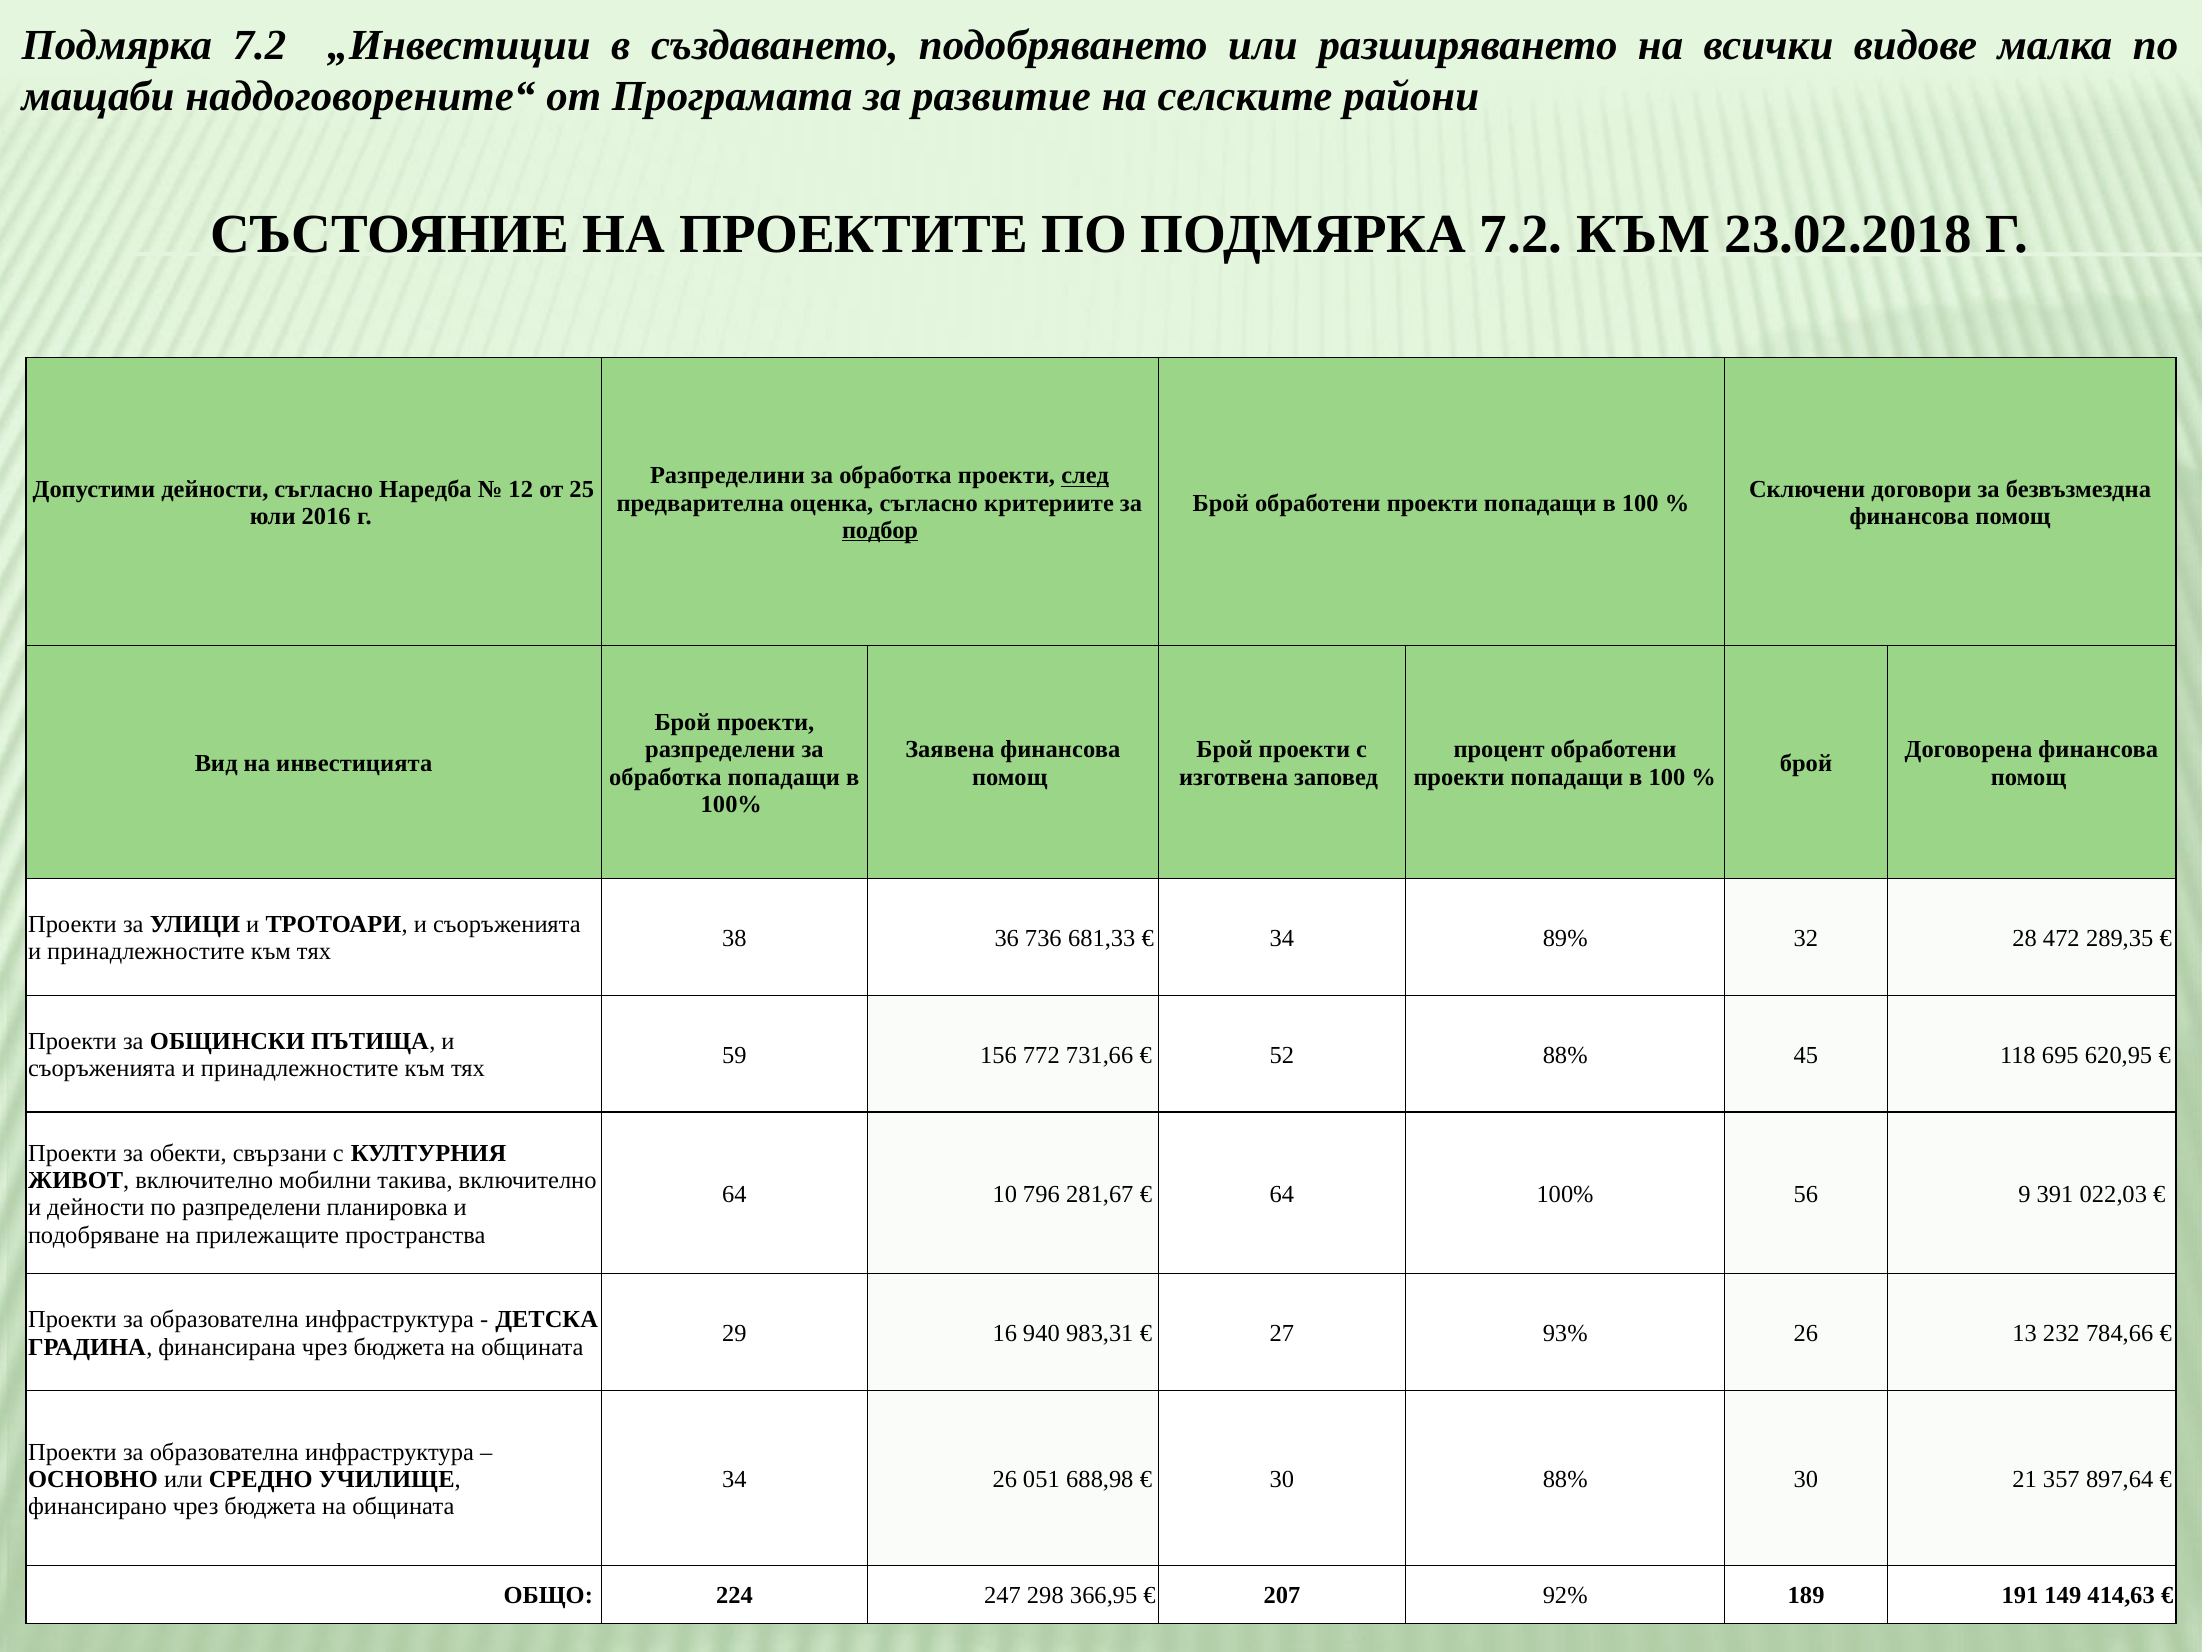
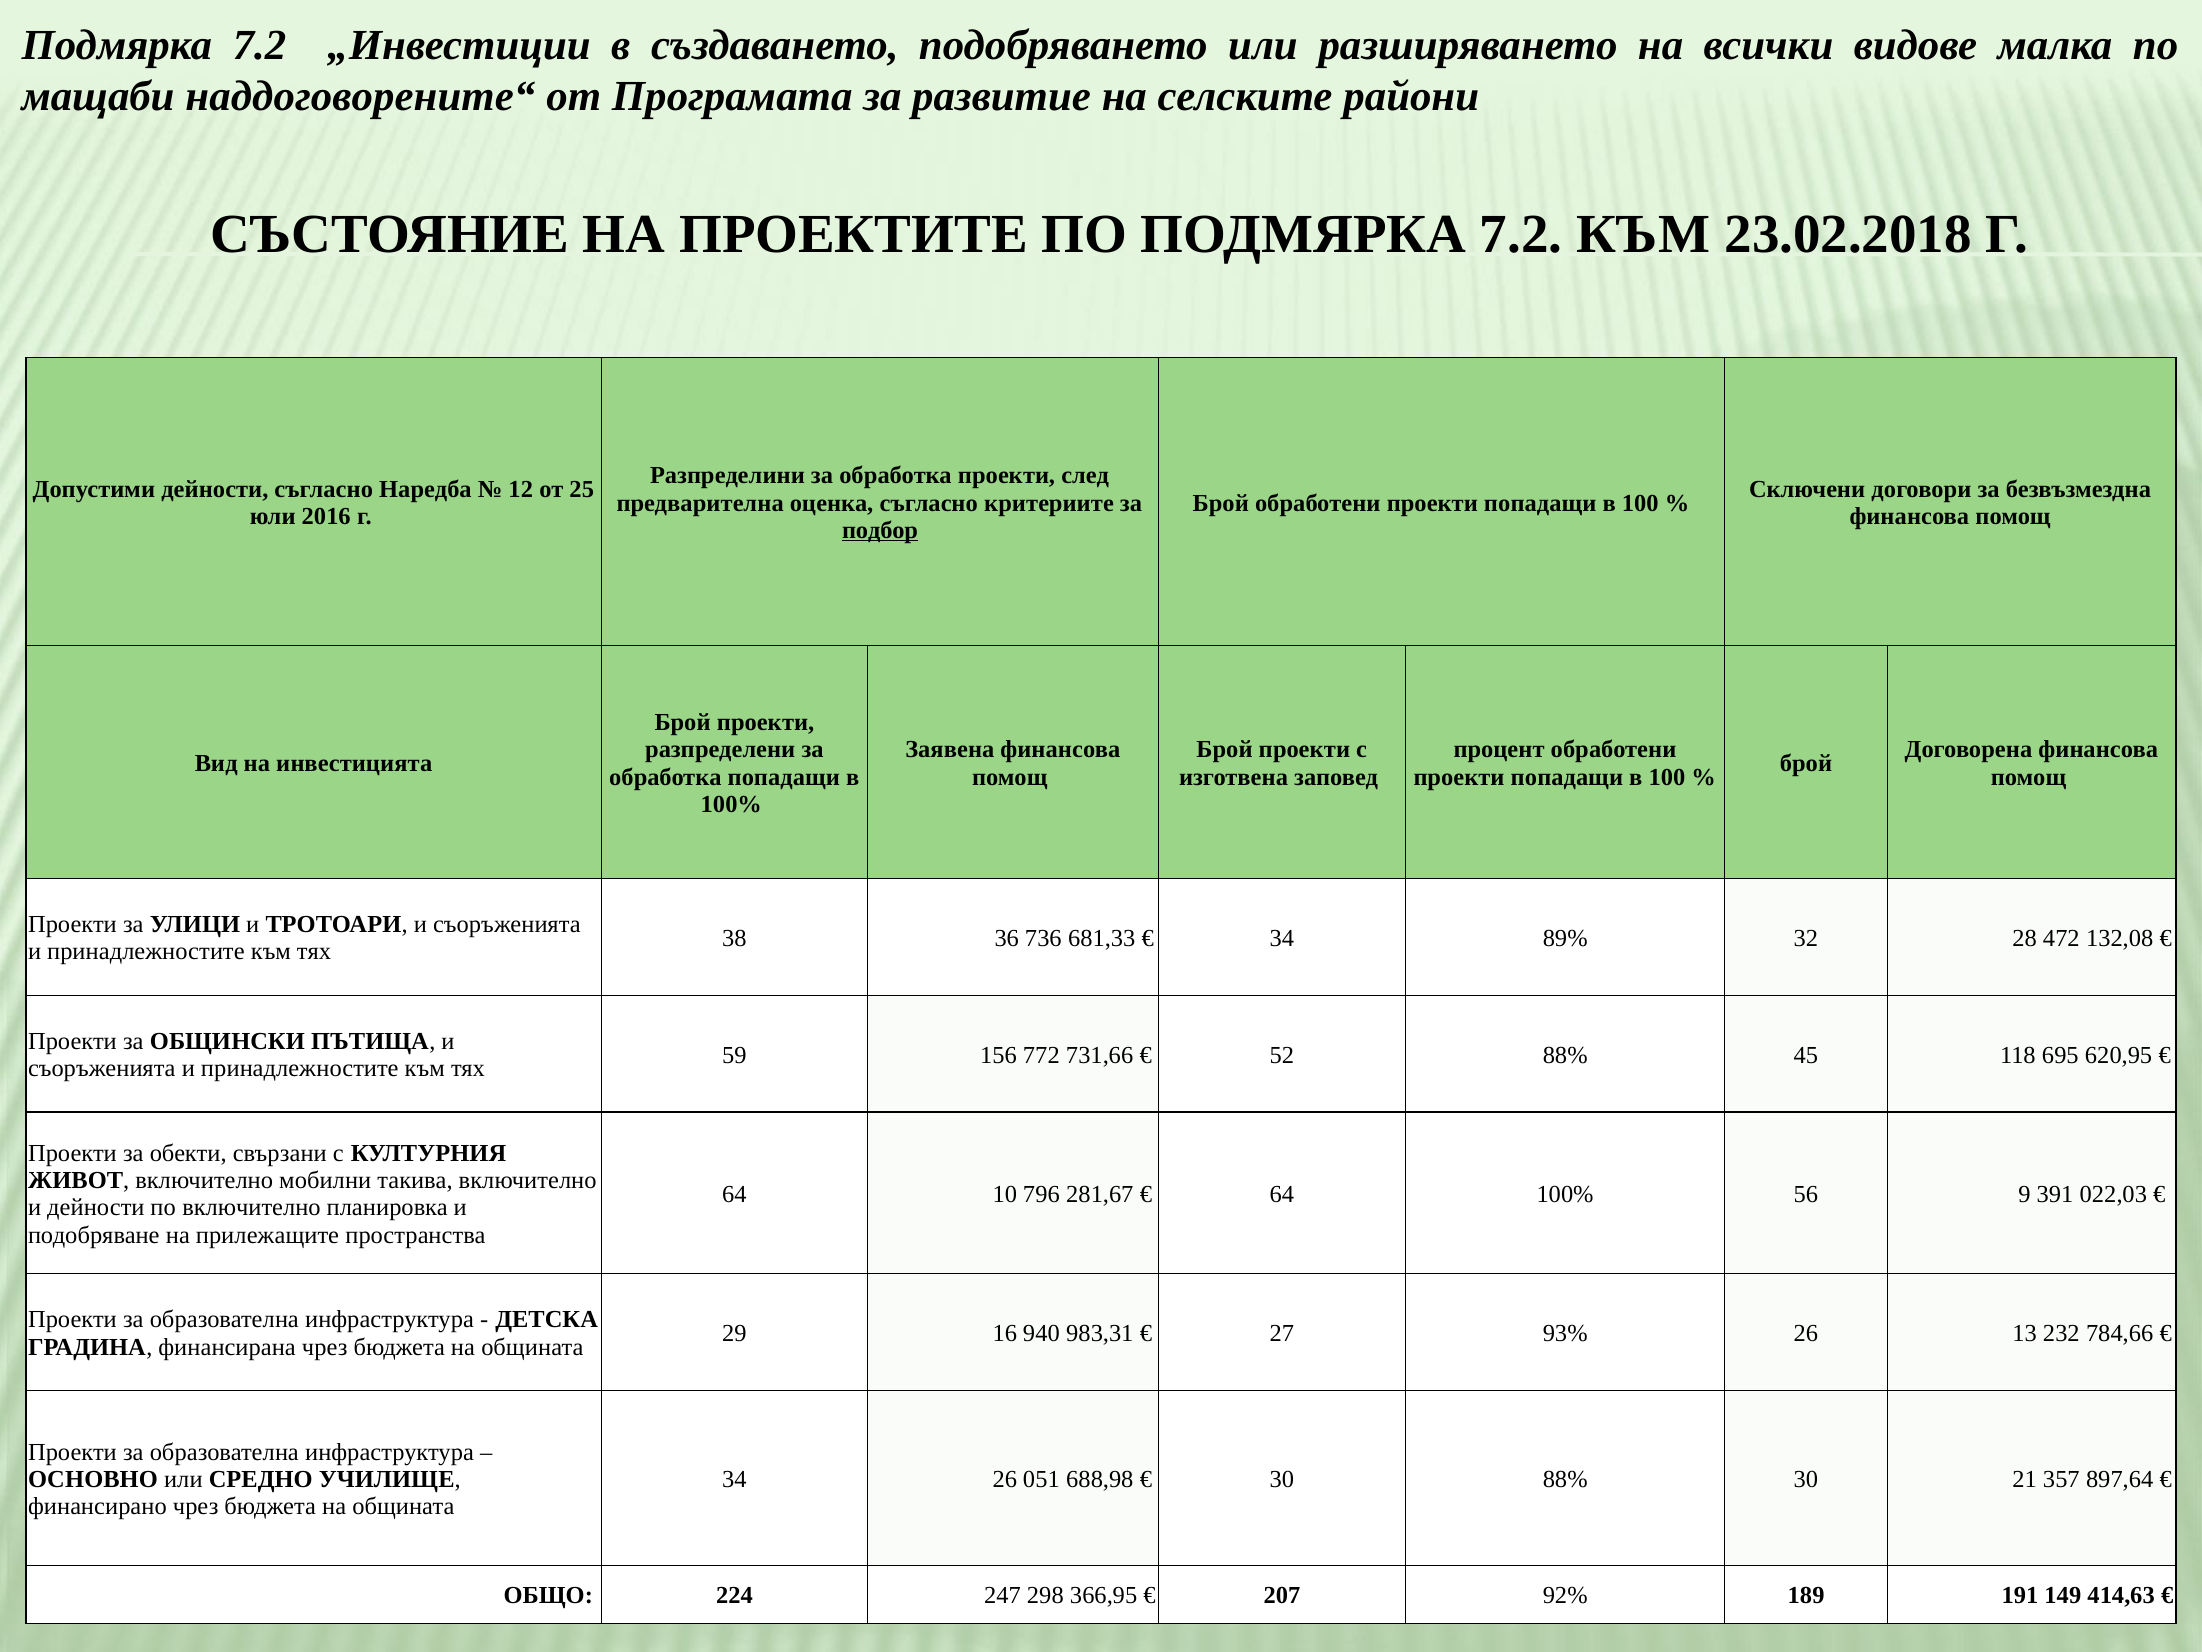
след underline: present -> none
289,35: 289,35 -> 132,08
по разпределени: разпределени -> включително
